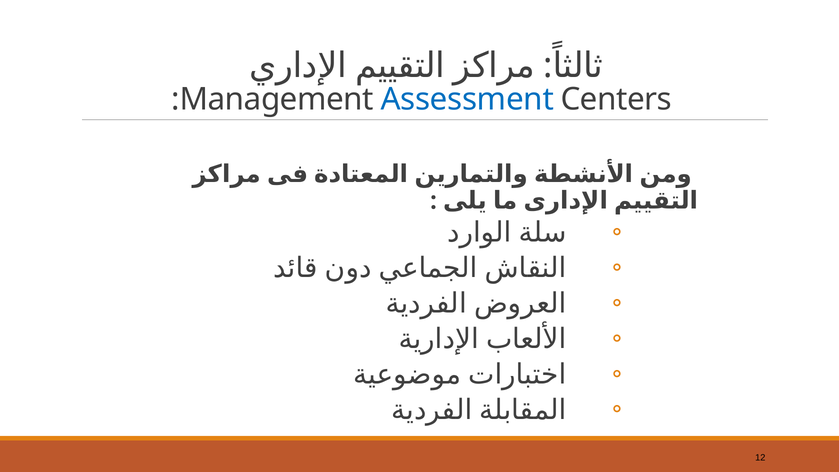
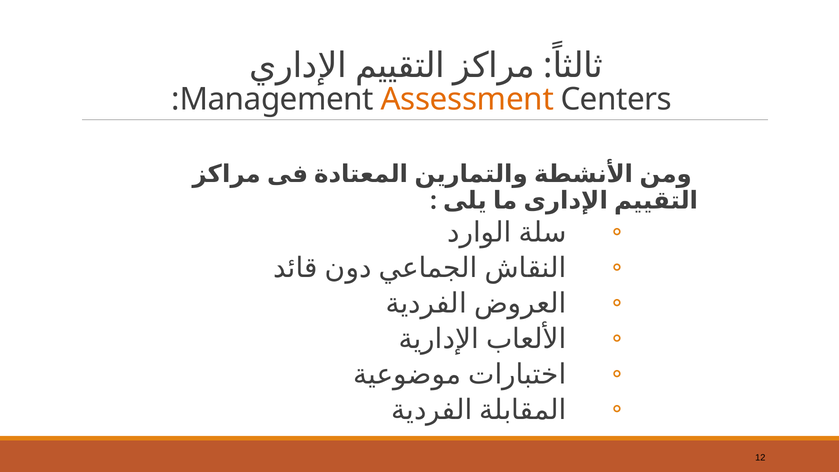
Assessment colour: blue -> orange
